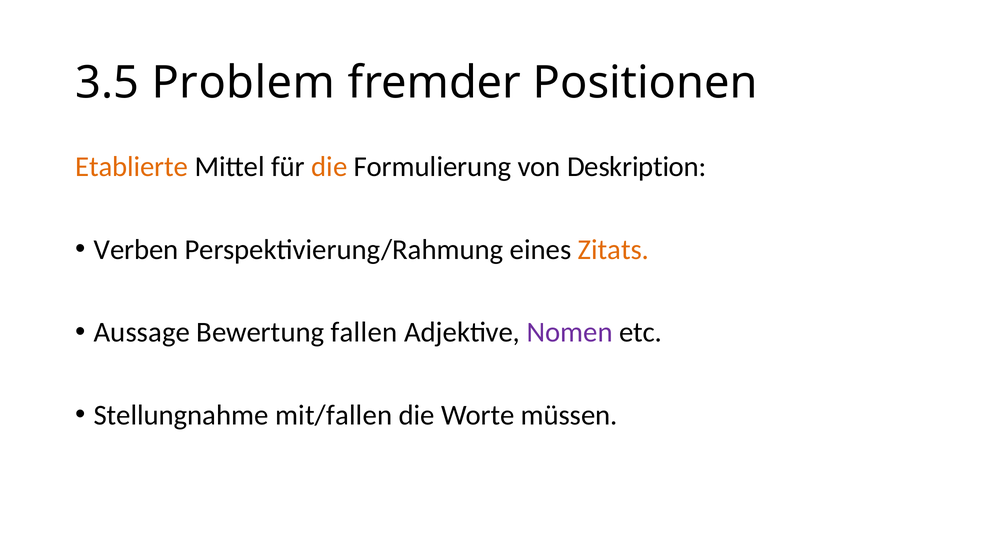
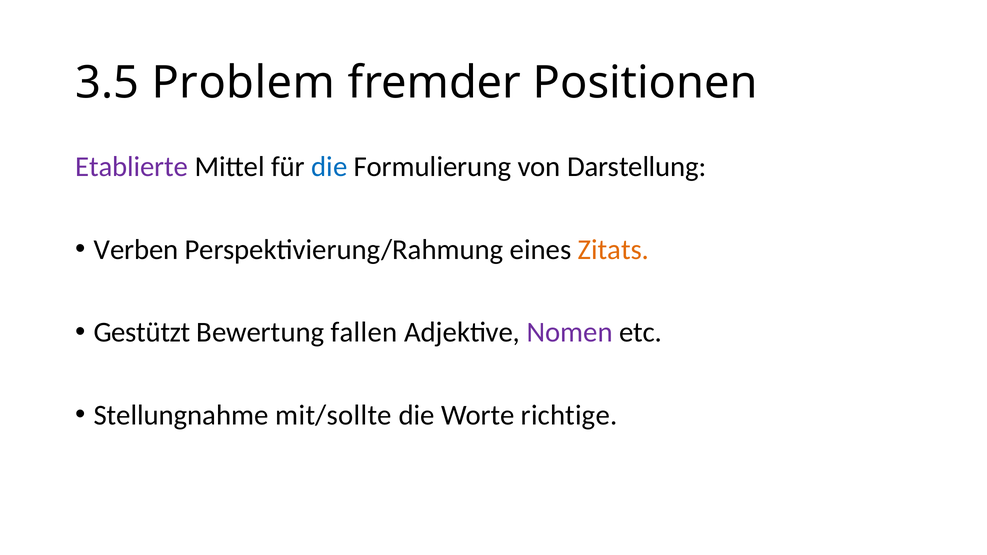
Etablierte colour: orange -> purple
die at (329, 167) colour: orange -> blue
Deskription: Deskription -> Darstellung
Aussage: Aussage -> Gestützt
mit/fallen: mit/fallen -> mit/sollte
müssen: müssen -> richtige
